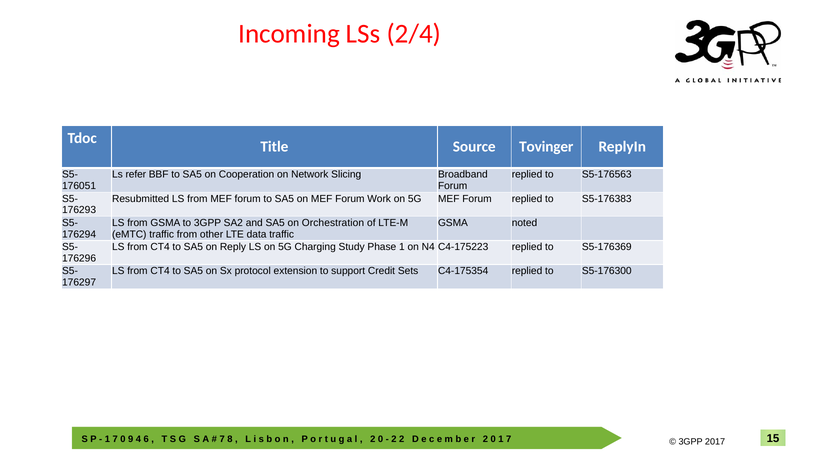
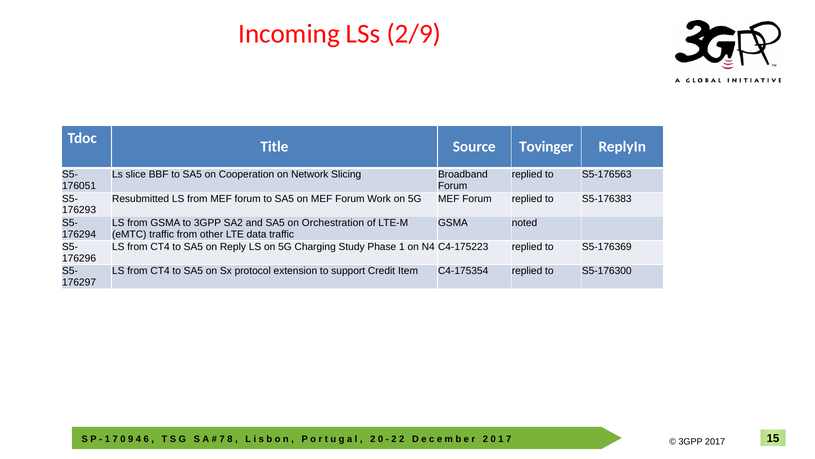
2/4: 2/4 -> 2/9
refer: refer -> slice
Sets: Sets -> Item
